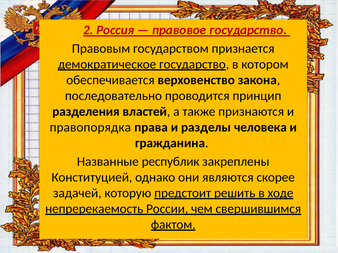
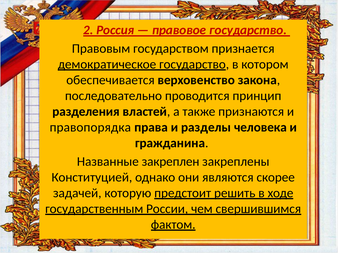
республик: республик -> закреплен
непререкаемость: непререкаемость -> государственным
